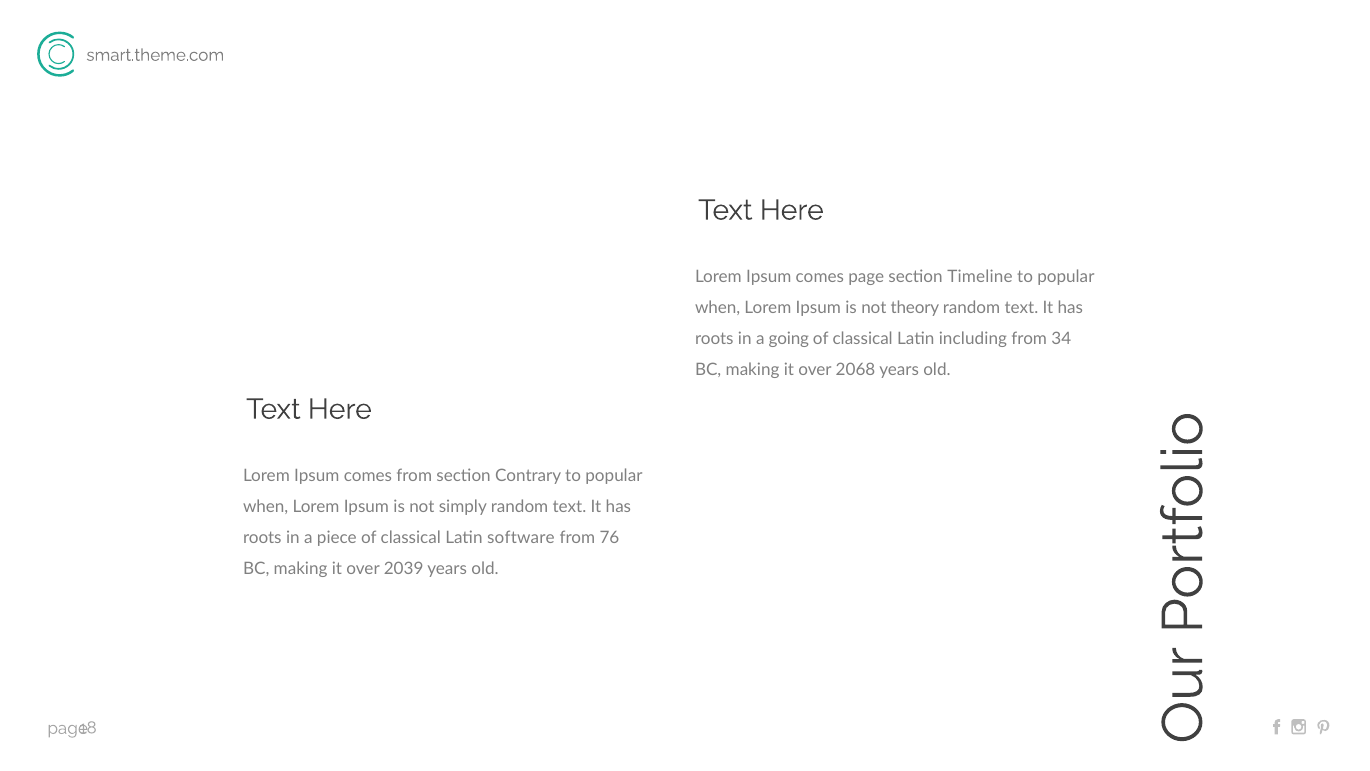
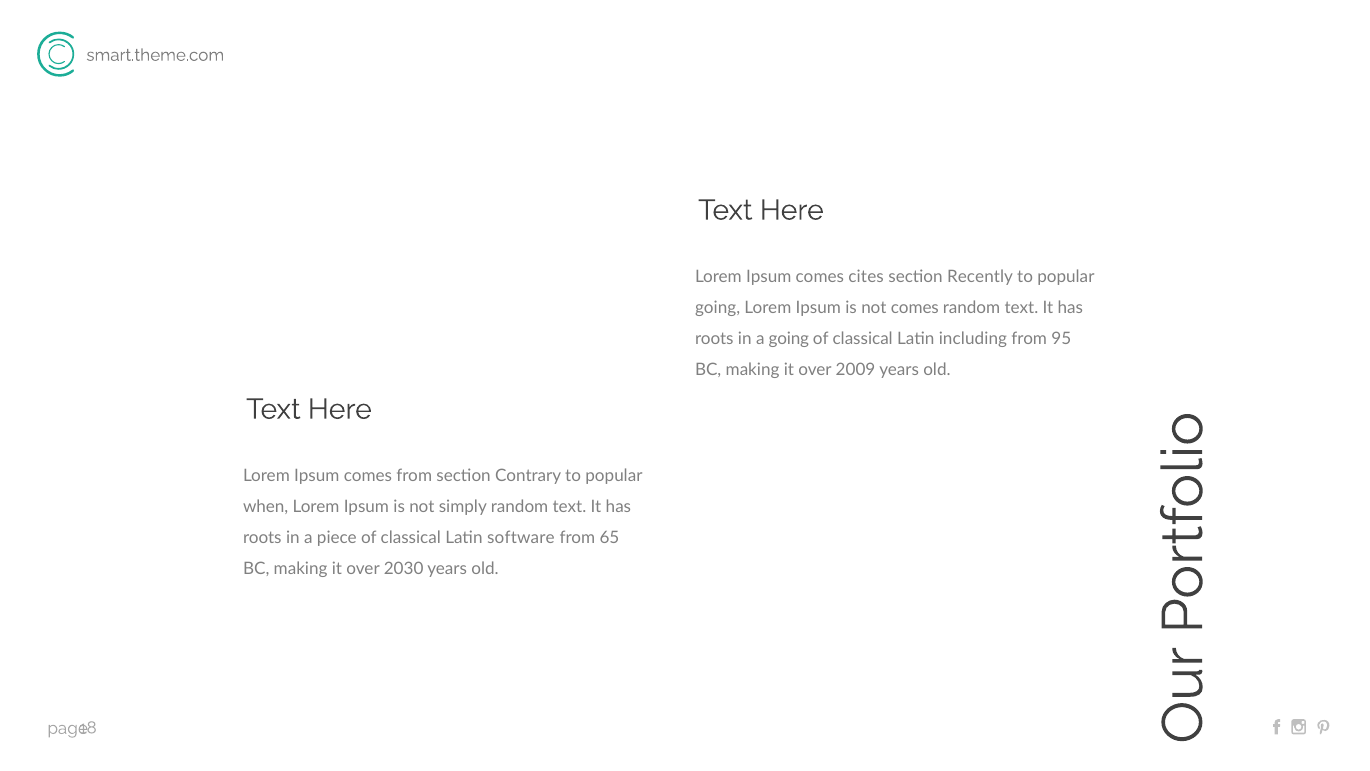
page: page -> cites
Timeline: Timeline -> Recently
when at (718, 308): when -> going
not theory: theory -> comes
34: 34 -> 95
2068: 2068 -> 2009
76: 76 -> 65
2039: 2039 -> 2030
